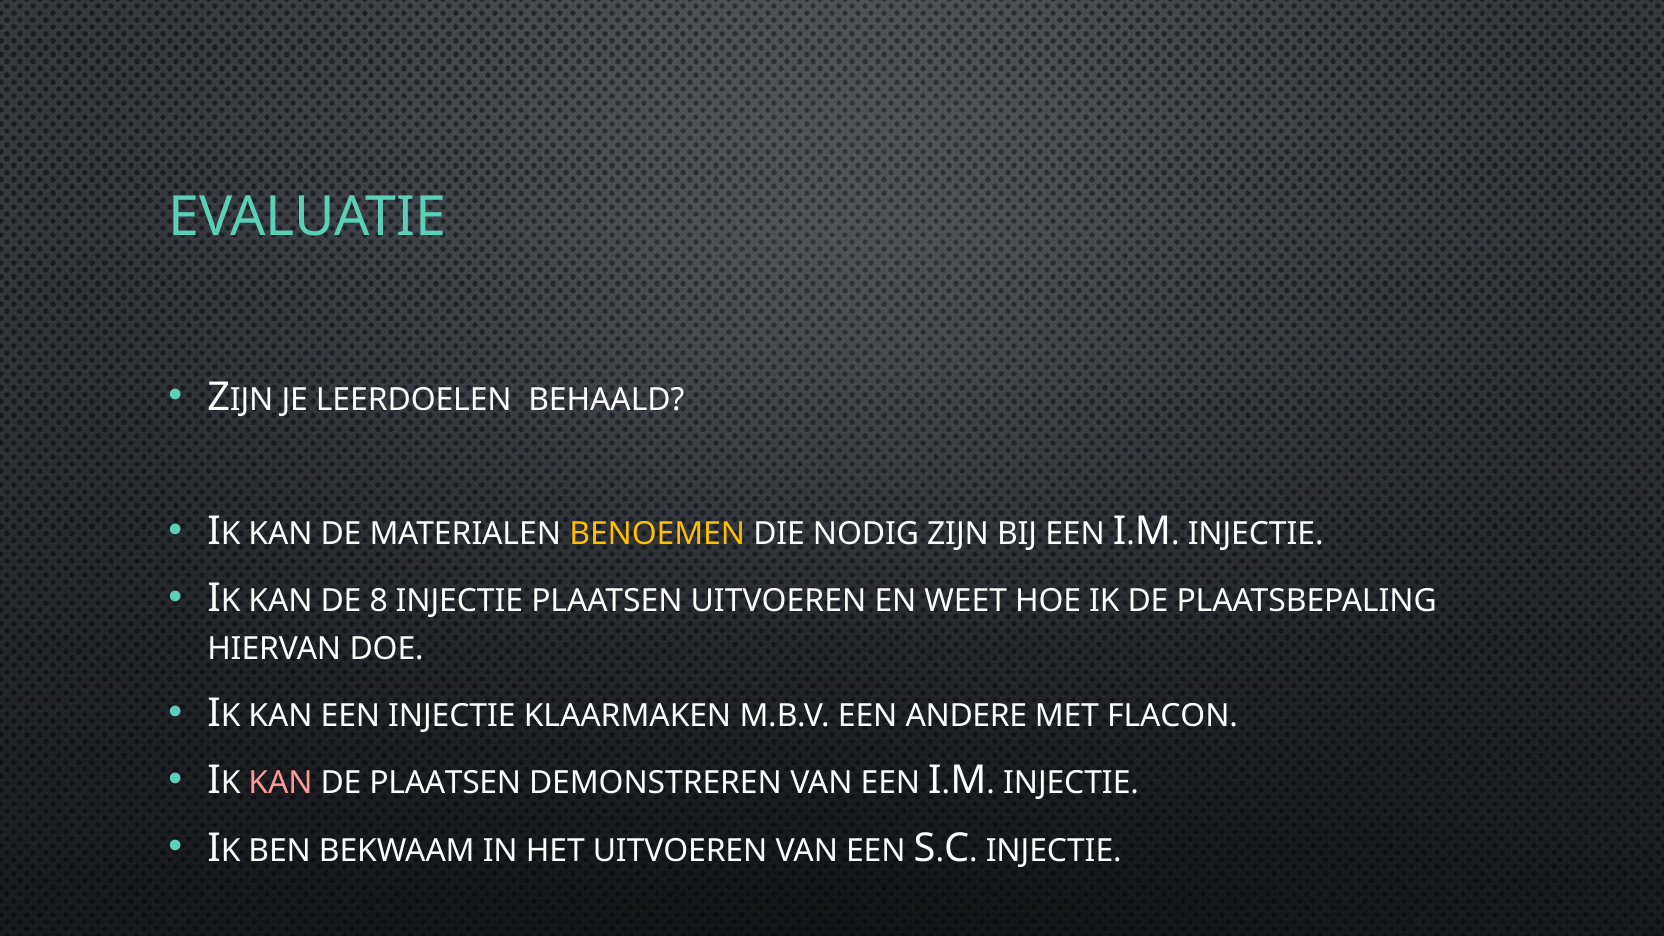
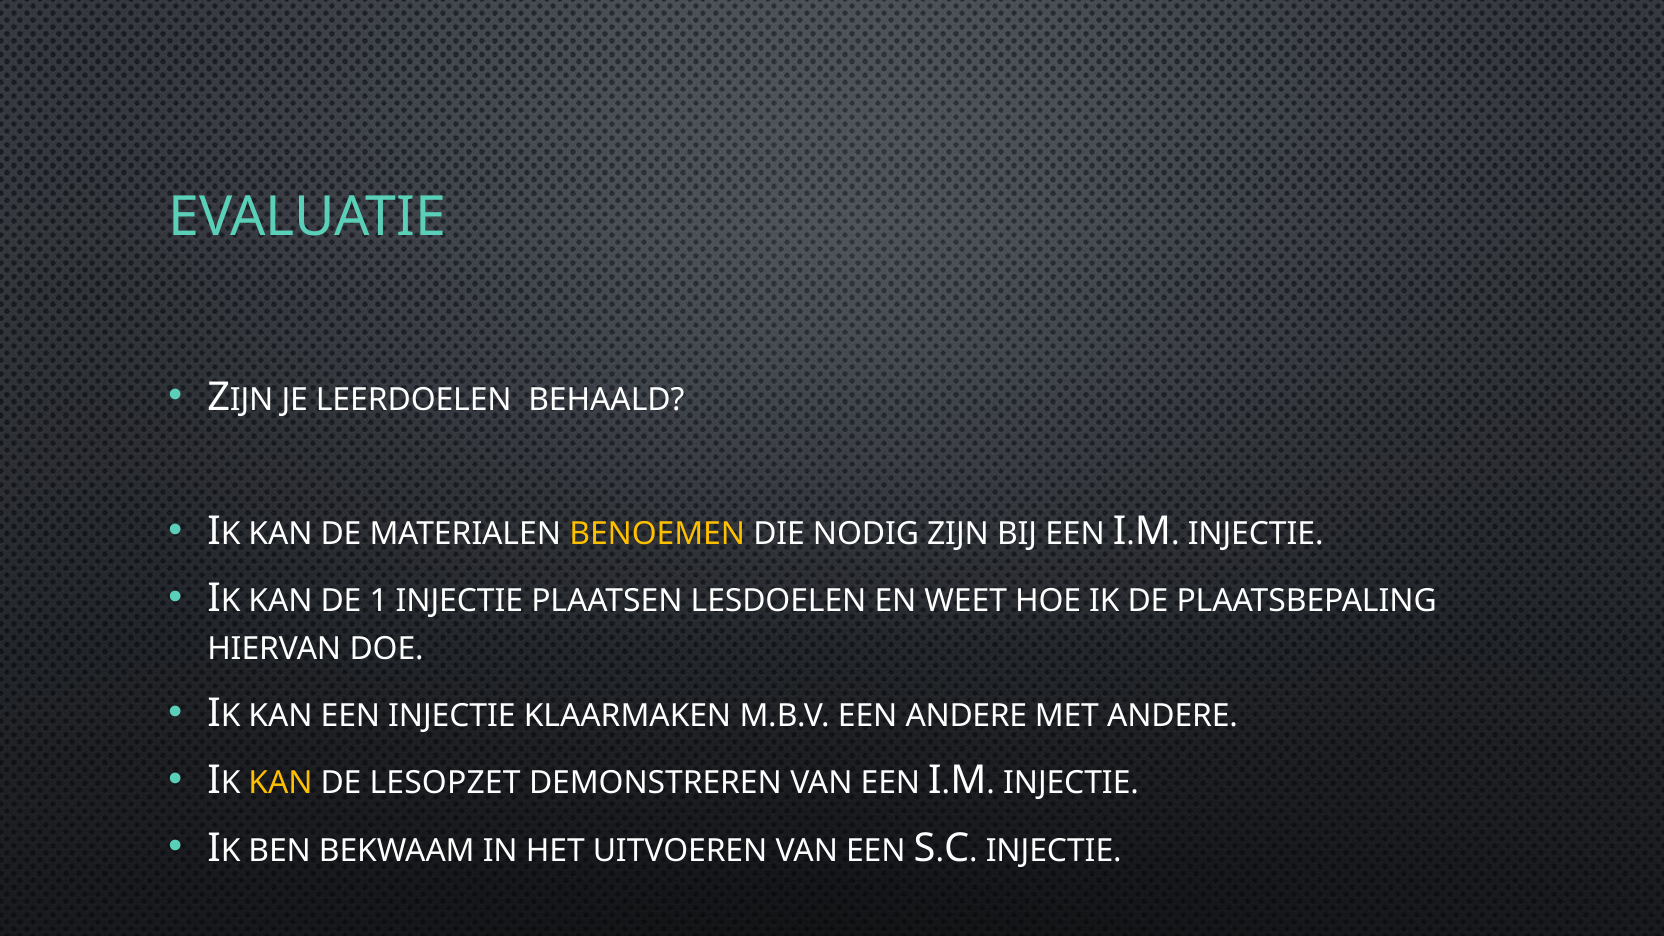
8: 8 -> 1
PLAATSEN UITVOEREN: UITVOEREN -> LESDOELEN
MET FLACON: FLACON -> ANDERE
KAN at (281, 783) colour: pink -> yellow
DE PLAATSEN: PLAATSEN -> LESOPZET
